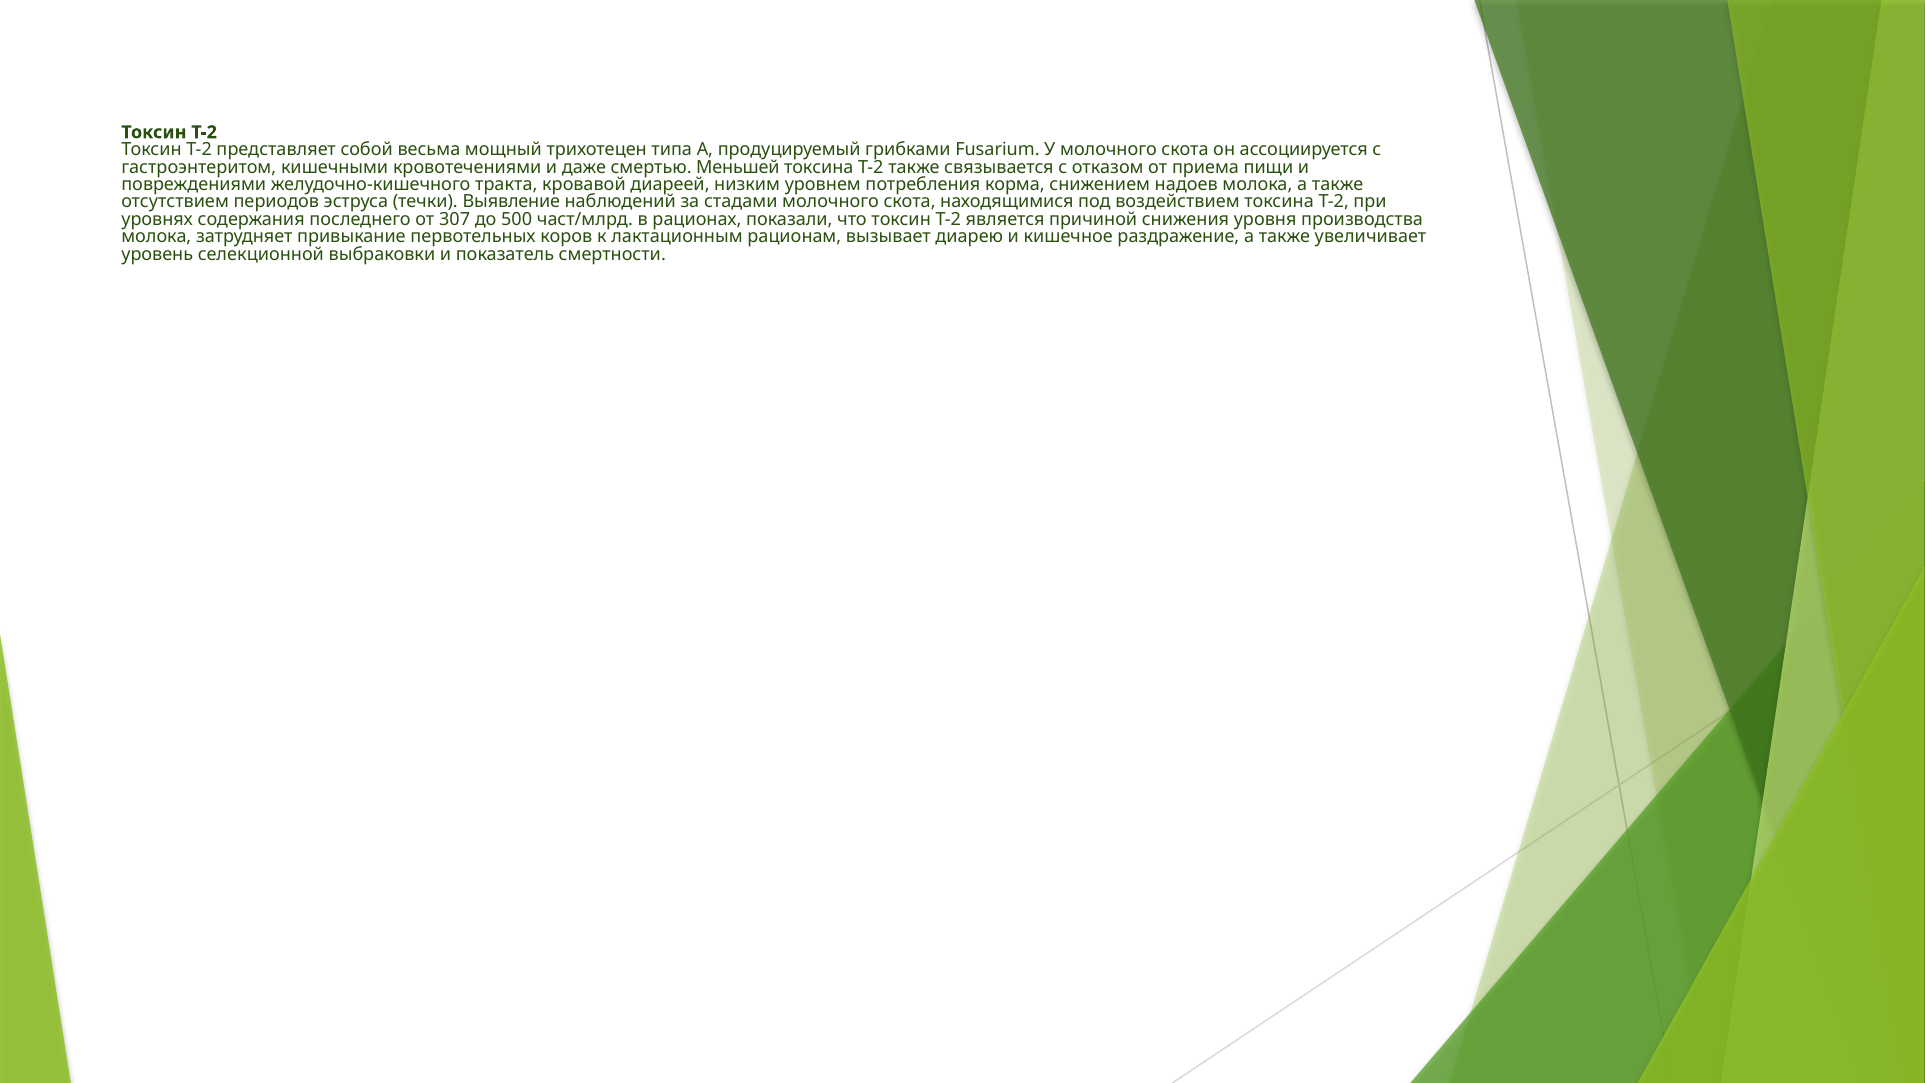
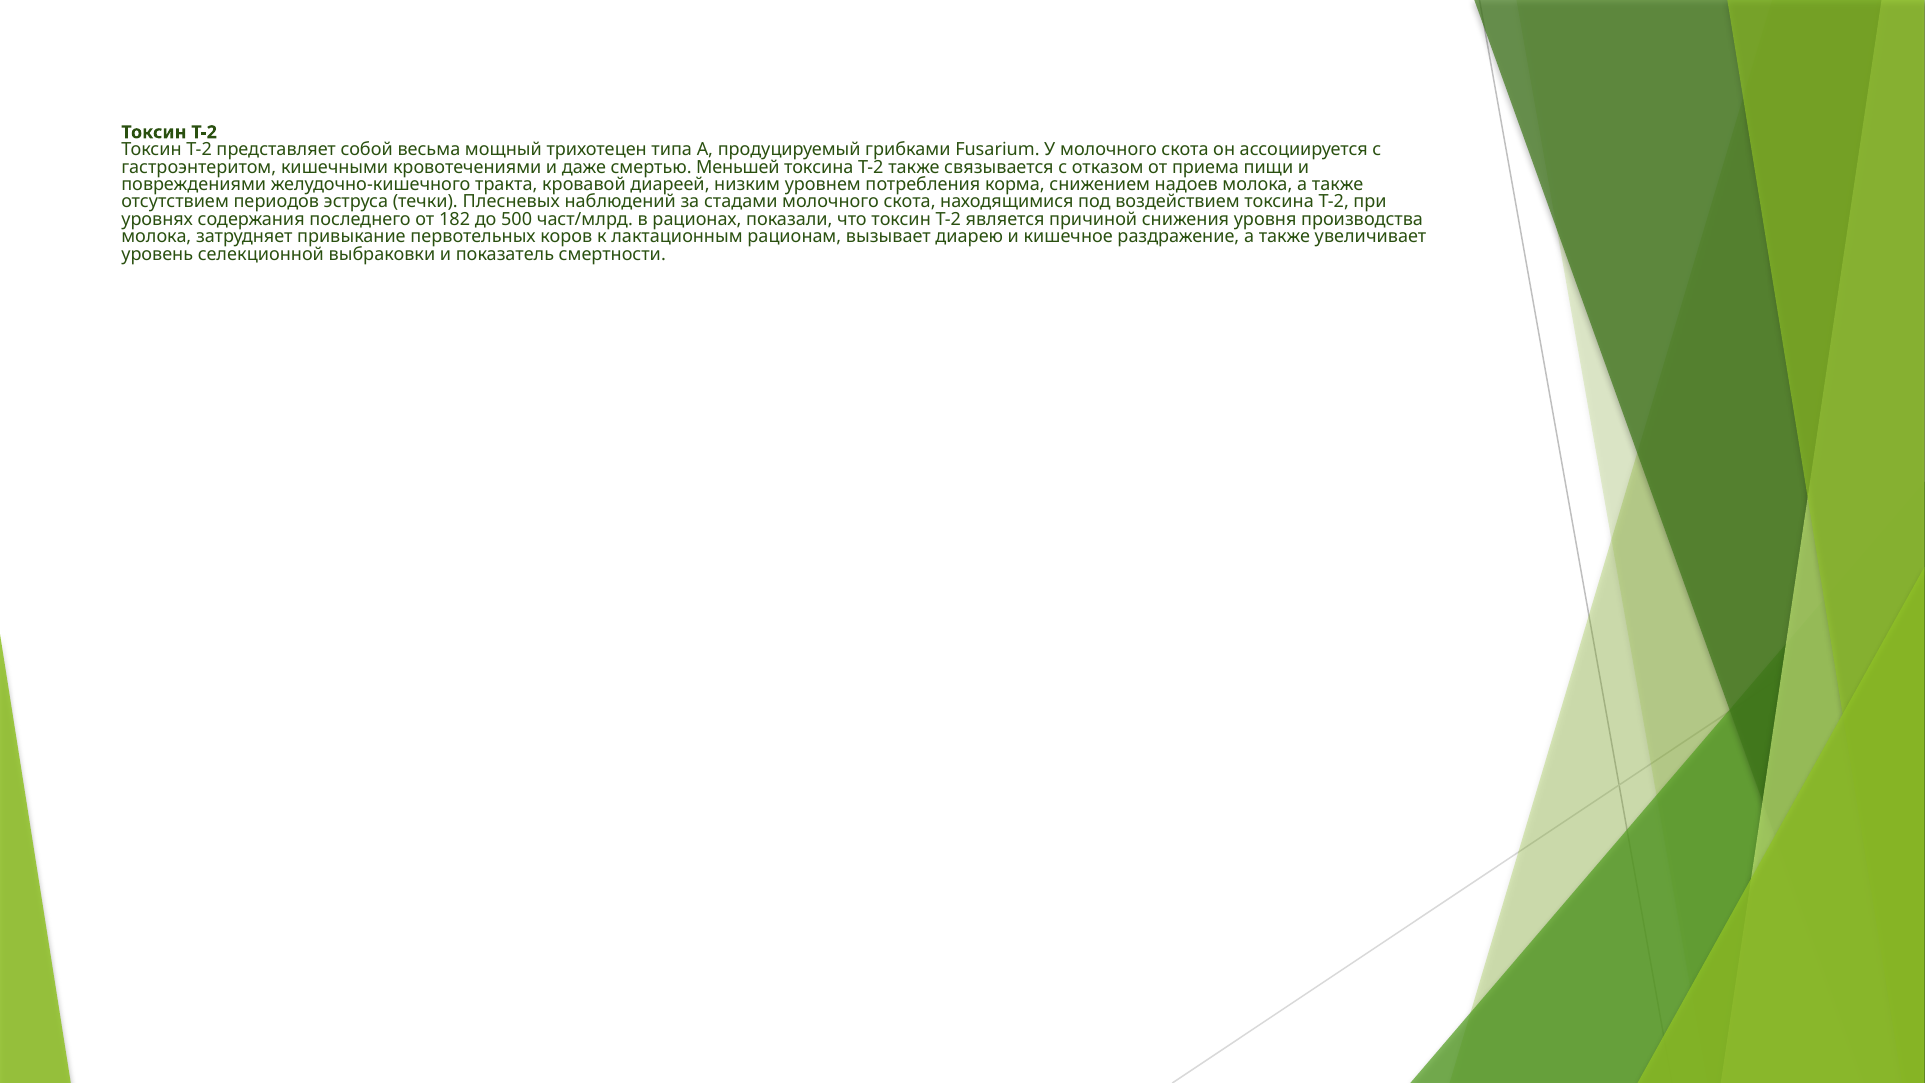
Выявление: Выявление -> Плесневых
307: 307 -> 182
